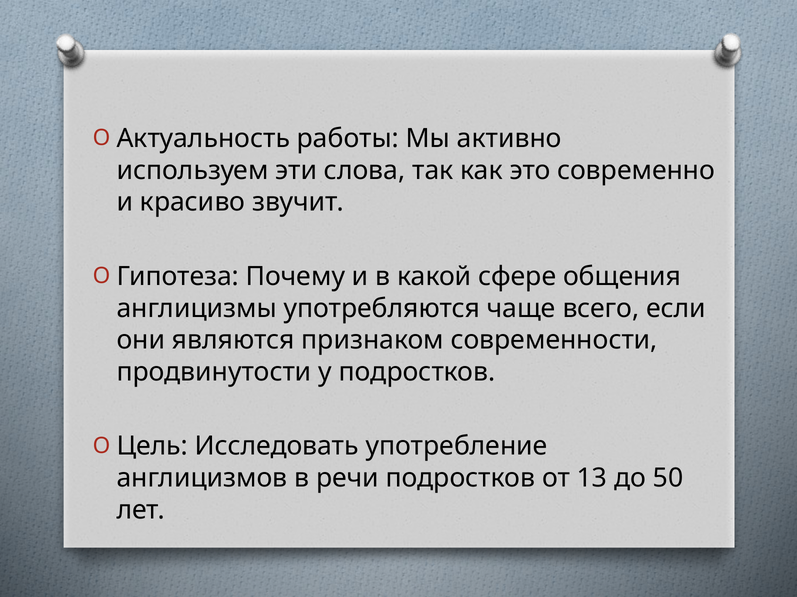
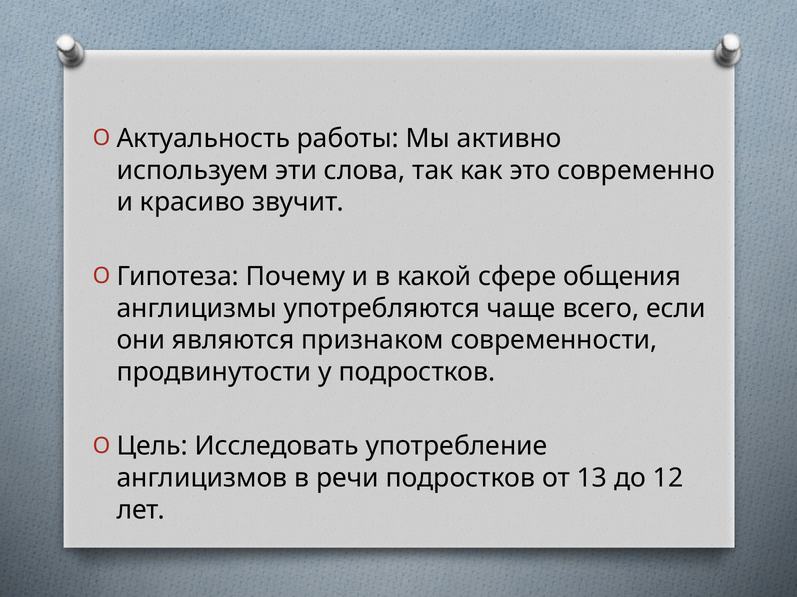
50: 50 -> 12
